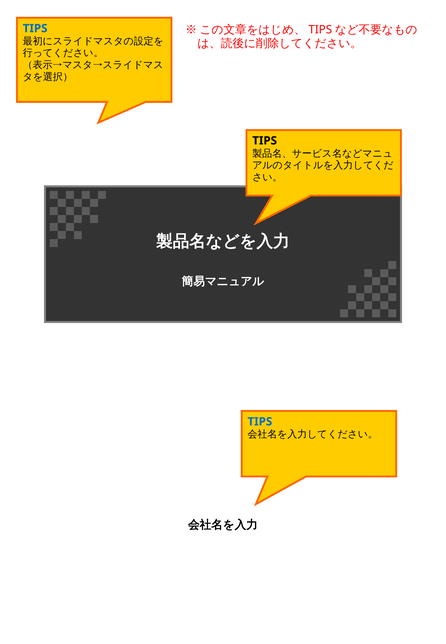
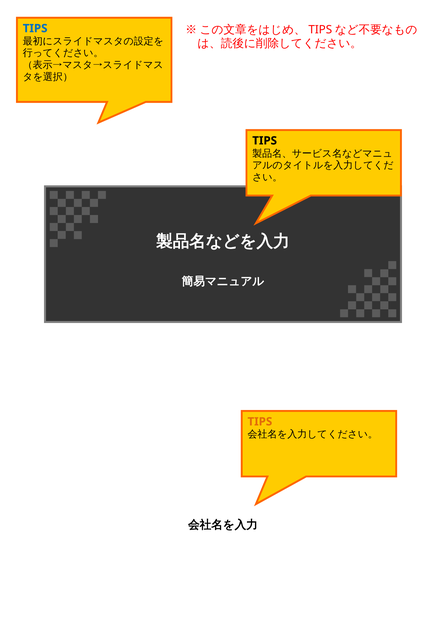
TIPS at (260, 422) colour: blue -> orange
